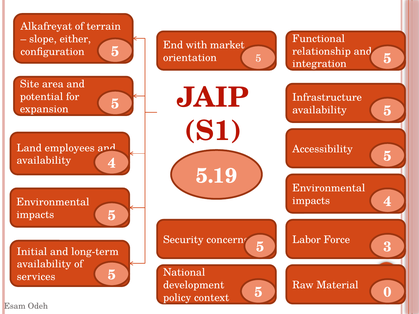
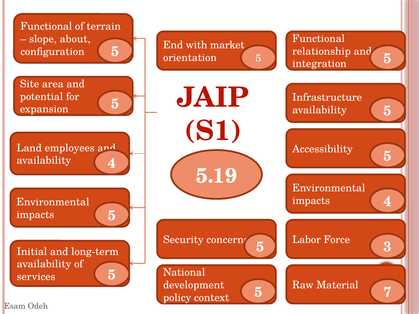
Alkafreyat at (46, 27): Alkafreyat -> Functional
either: either -> about
0: 0 -> 7
